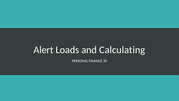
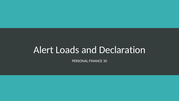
Calculating: Calculating -> Declaration
